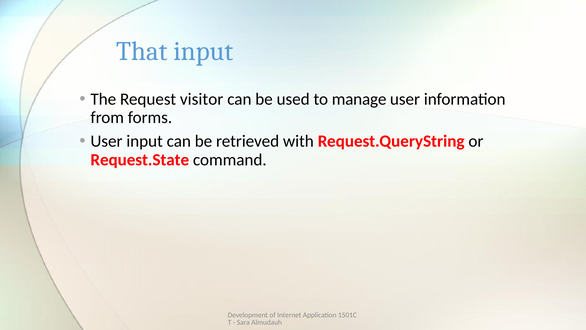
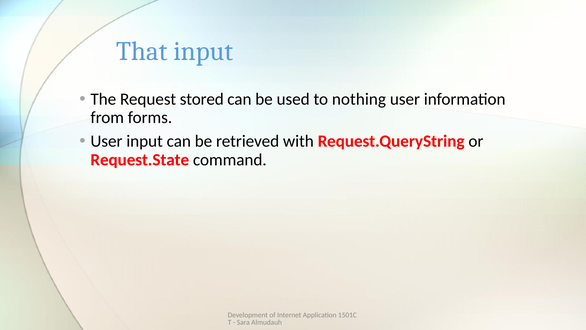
visitor: visitor -> stored
manage: manage -> nothing
